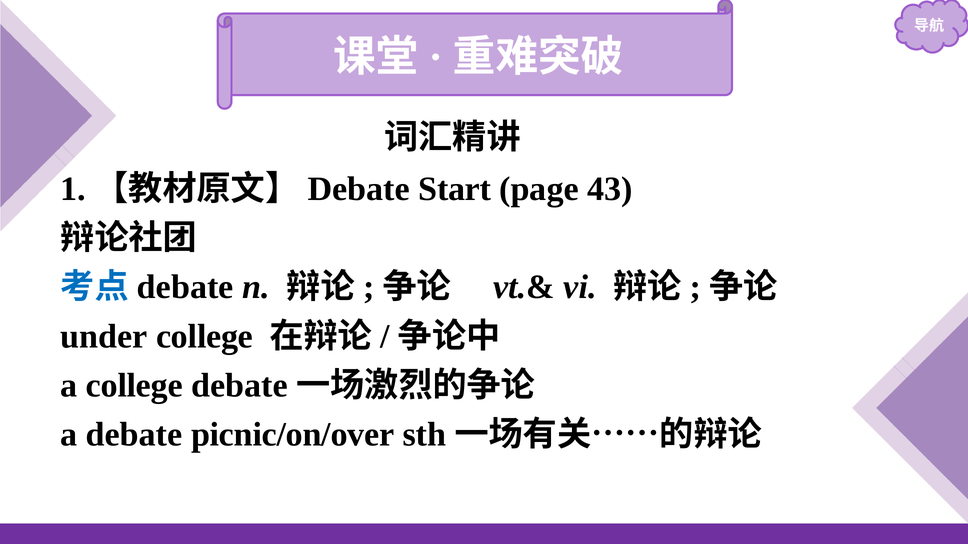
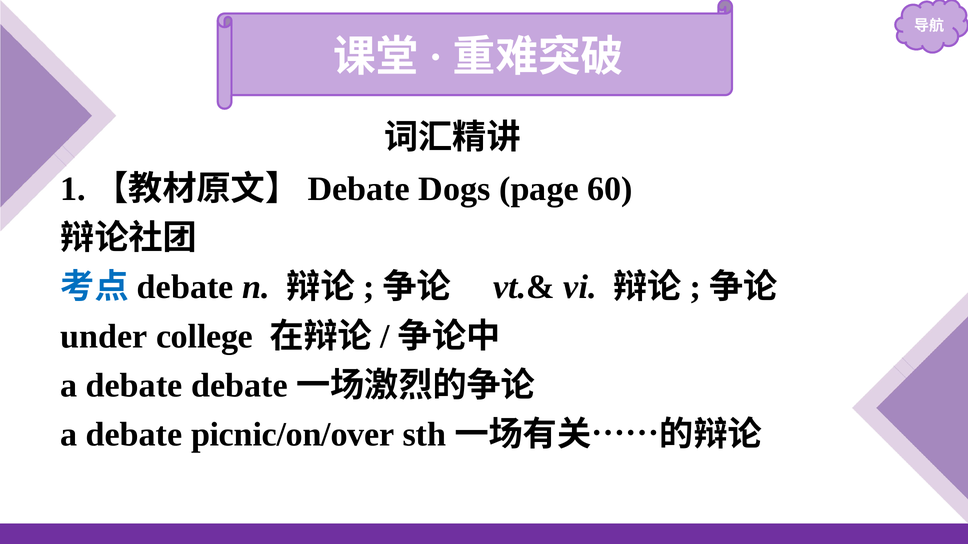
Start: Start -> Dogs
43: 43 -> 60
college at (134, 386): college -> debate
